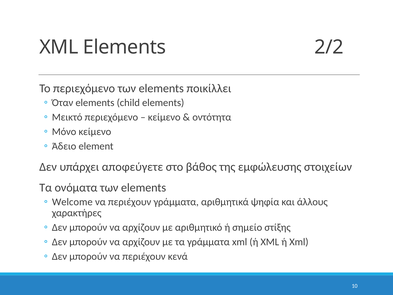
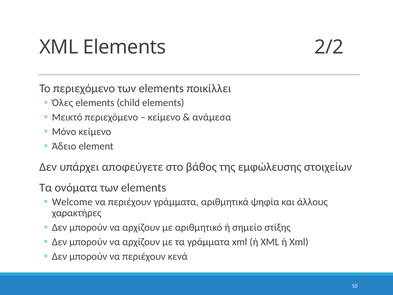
Όταν: Όταν -> Όλες
οντότητα: οντότητα -> ανάμεσα
